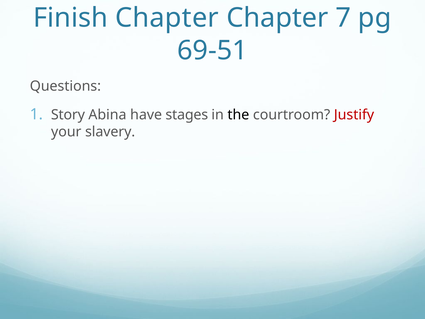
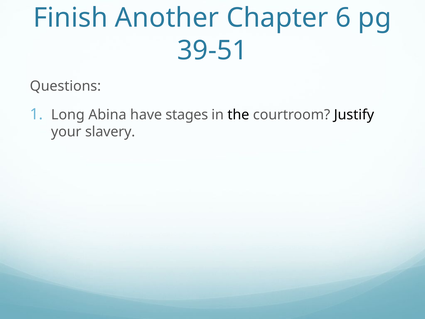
Finish Chapter: Chapter -> Another
7: 7 -> 6
69-51: 69-51 -> 39-51
Story: Story -> Long
Justify colour: red -> black
